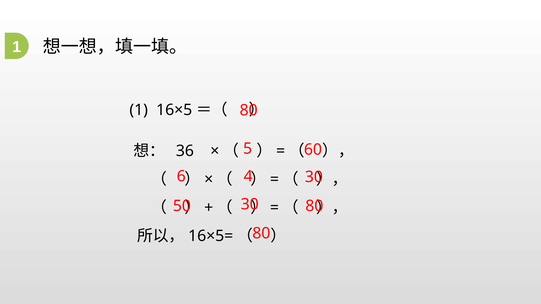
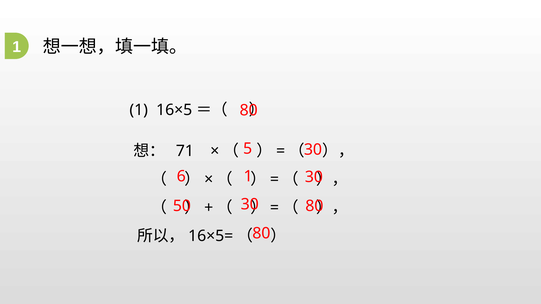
5 60: 60 -> 30
36: 36 -> 71
6 4: 4 -> 1
